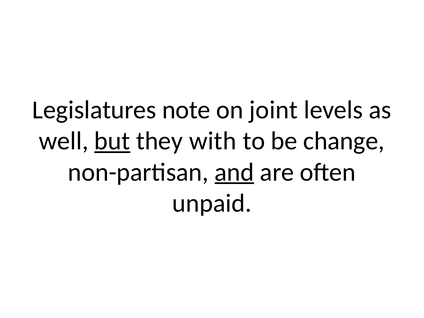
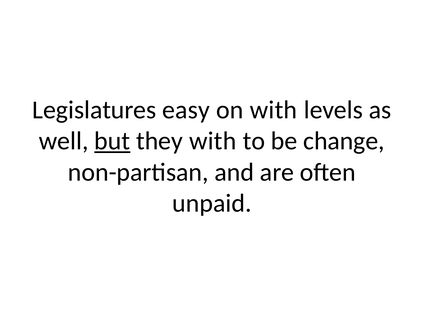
note: note -> easy
on joint: joint -> with
and underline: present -> none
